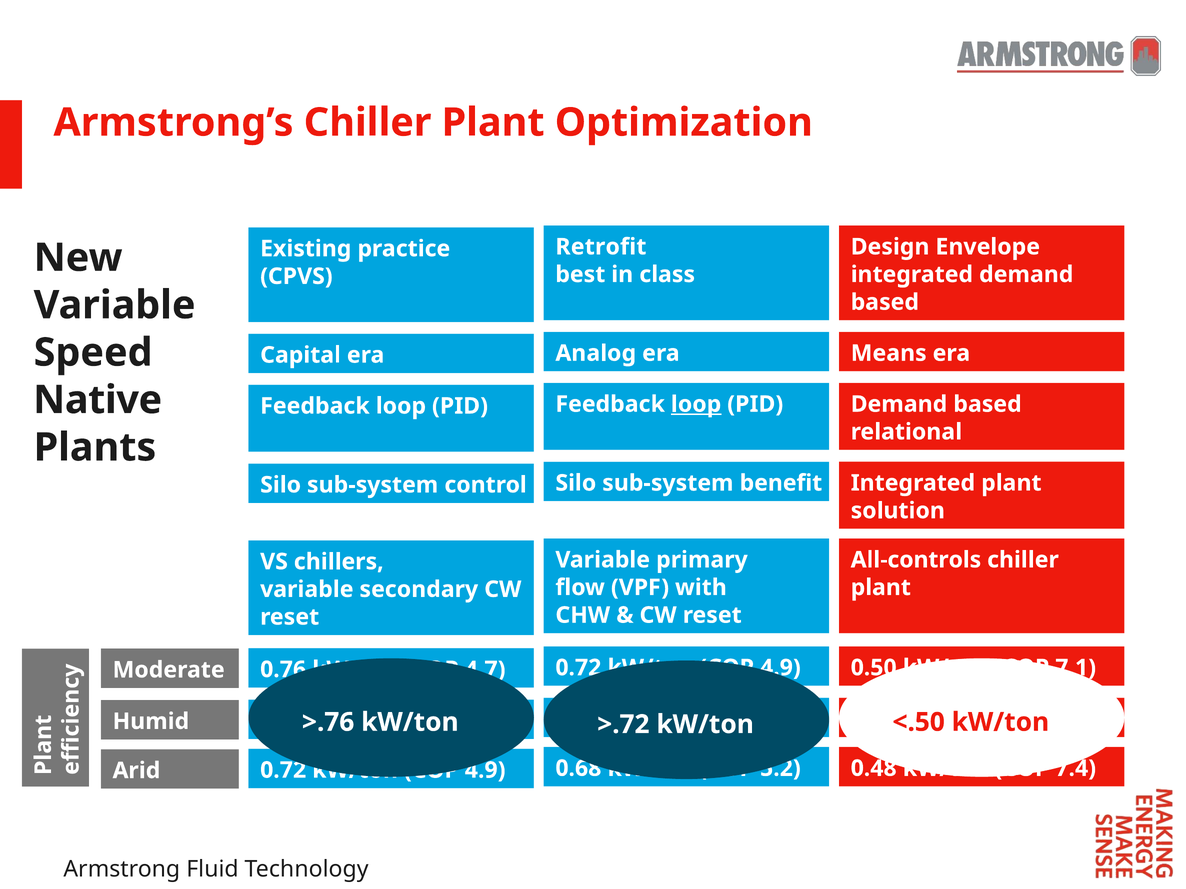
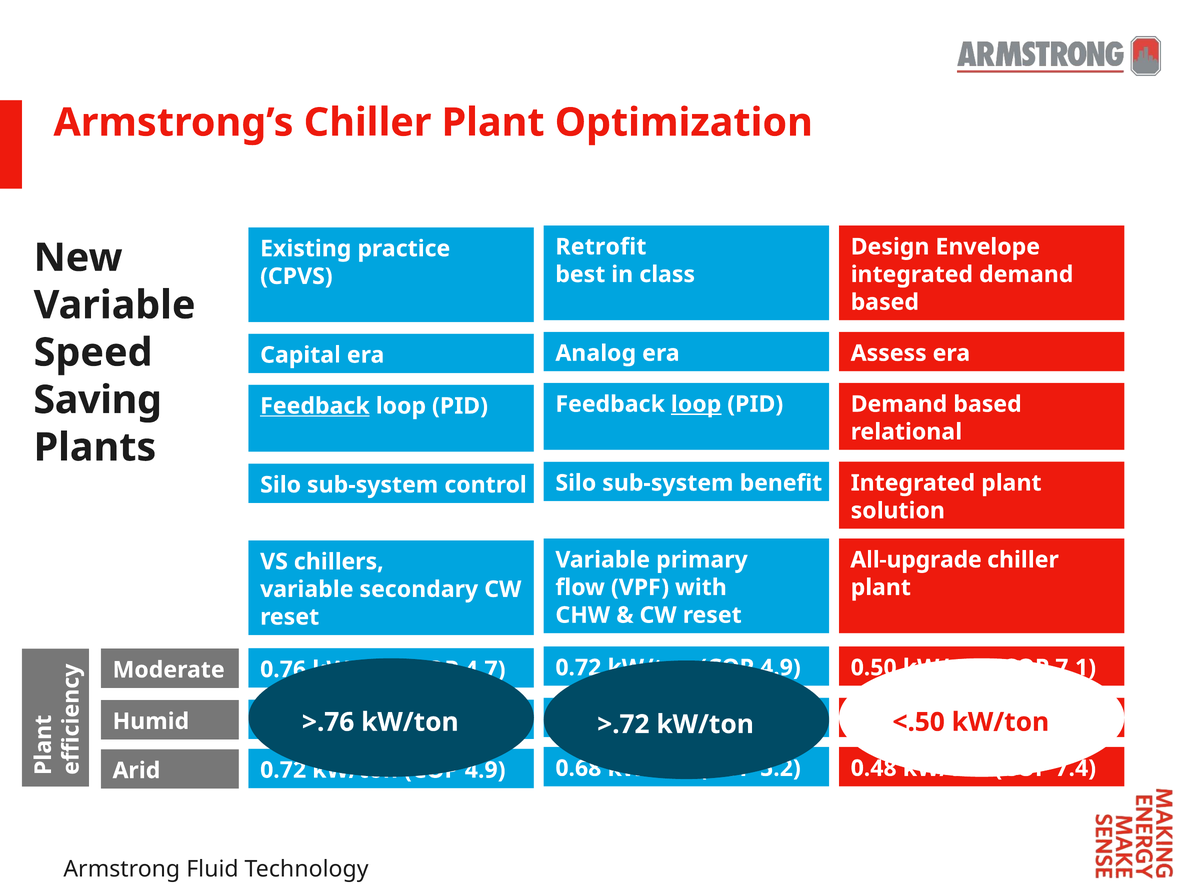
Means: Means -> Assess
Native: Native -> Saving
Feedback at (315, 406) underline: none -> present
All-controls: All-controls -> All-upgrade
